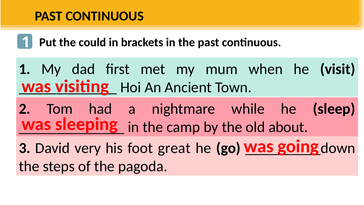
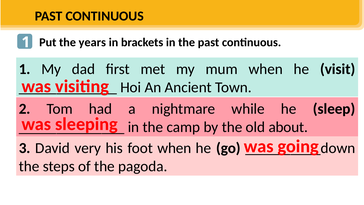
could: could -> years
foot great: great -> when
